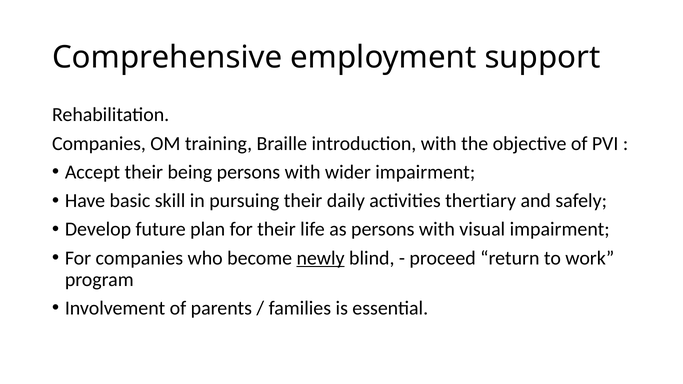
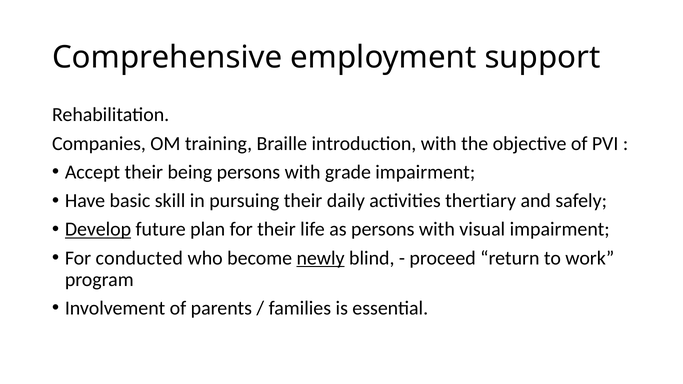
wider: wider -> grade
Develop underline: none -> present
For companies: companies -> conducted
